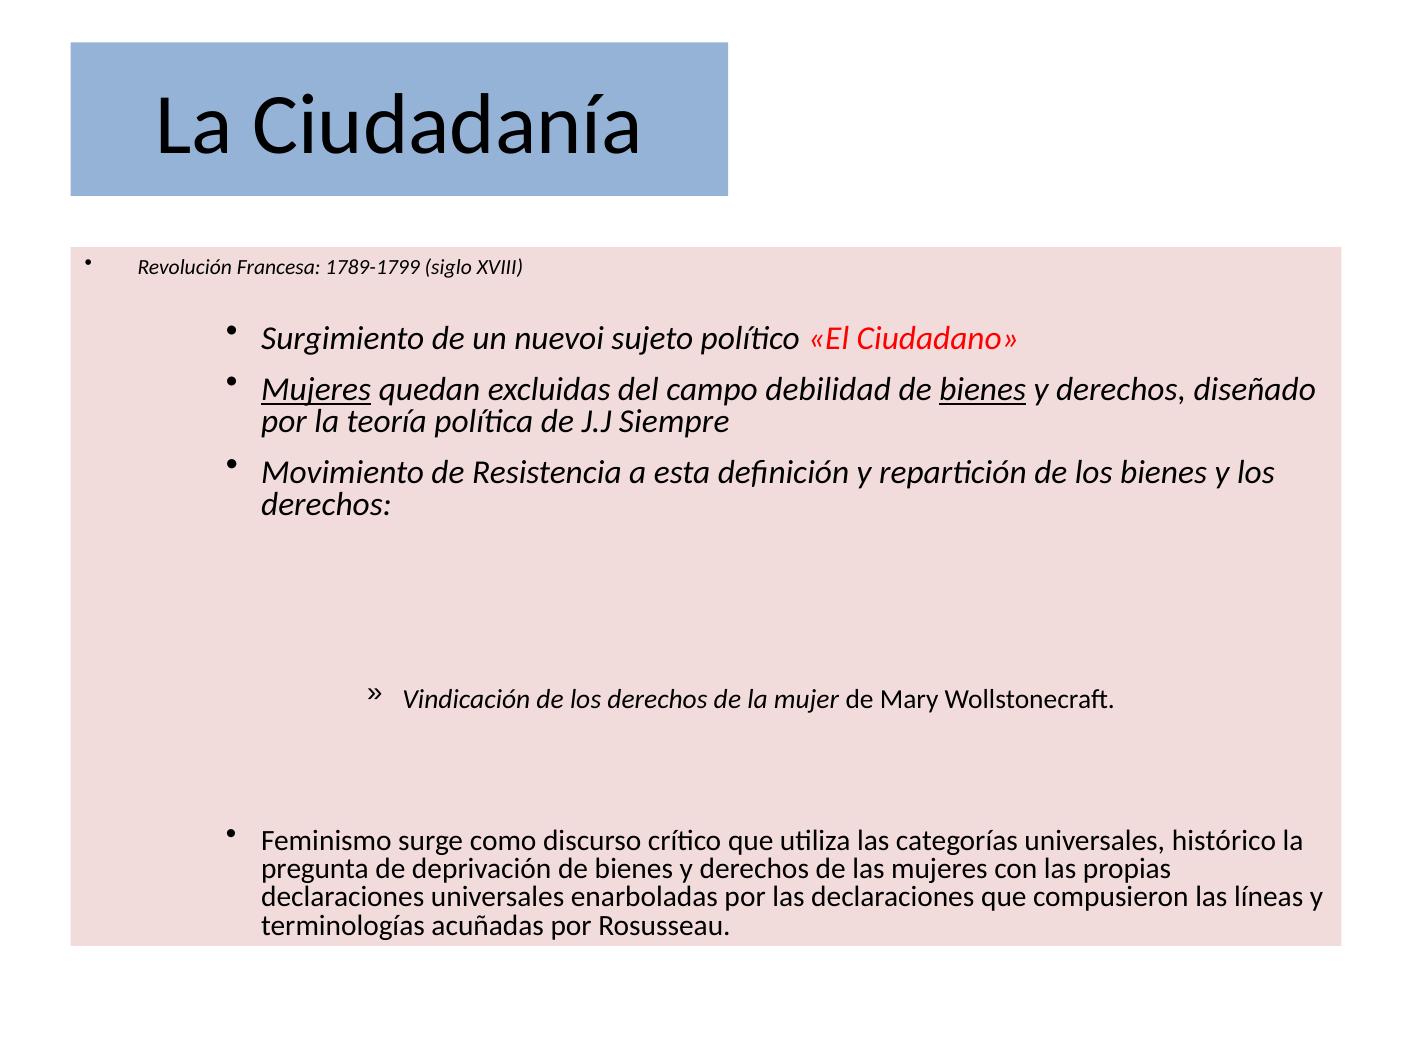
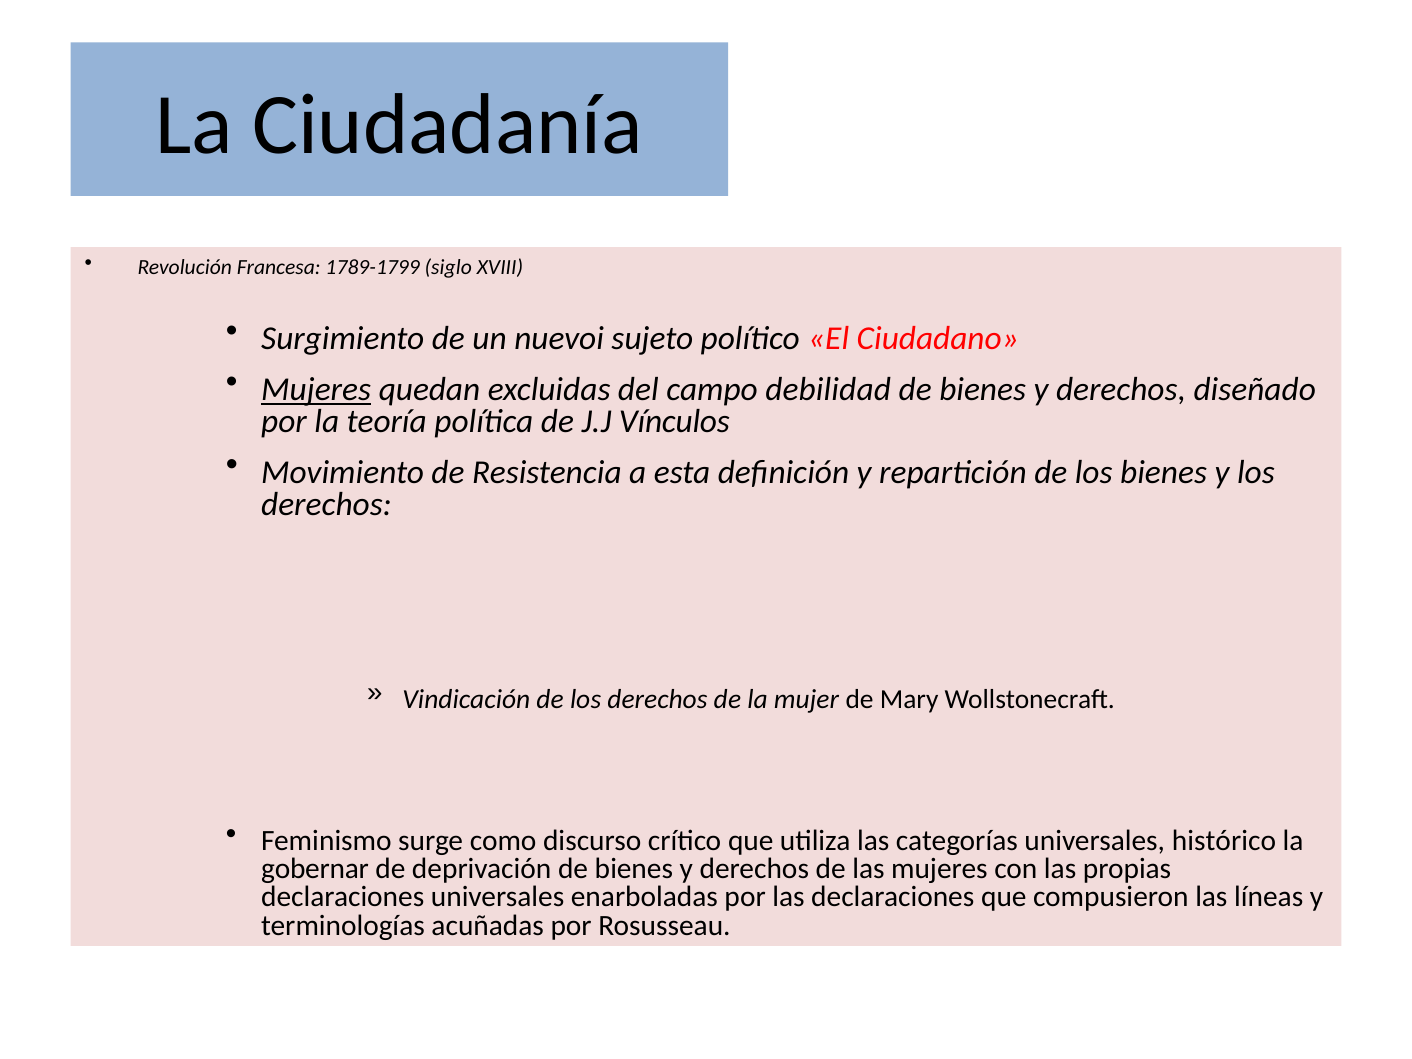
bienes at (983, 389) underline: present -> none
Siempre: Siempre -> Vínculos
pregunta: pregunta -> gobernar
